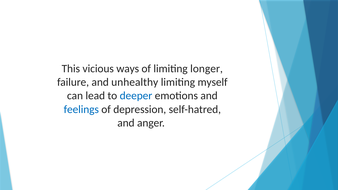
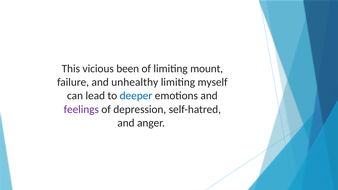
ways: ways -> been
longer: longer -> mount
feelings colour: blue -> purple
